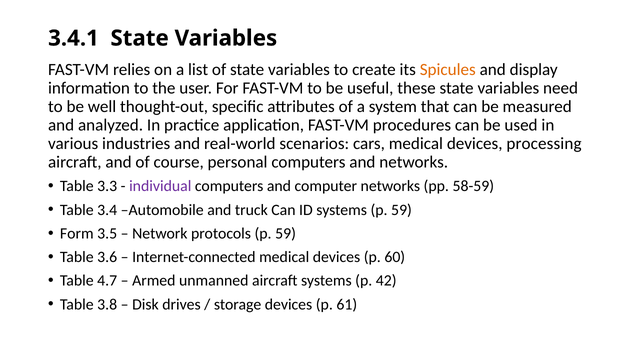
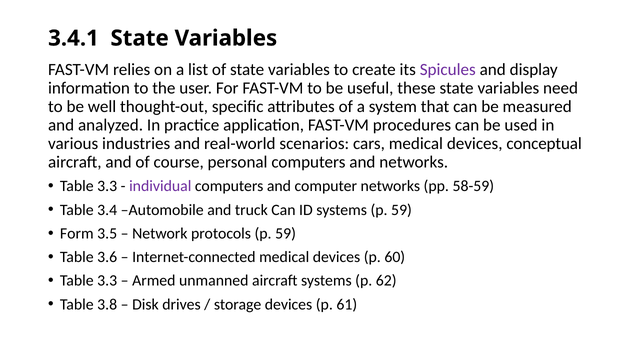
Spicules colour: orange -> purple
processing: processing -> conceptual
4.7 at (107, 281): 4.7 -> 3.3
42: 42 -> 62
